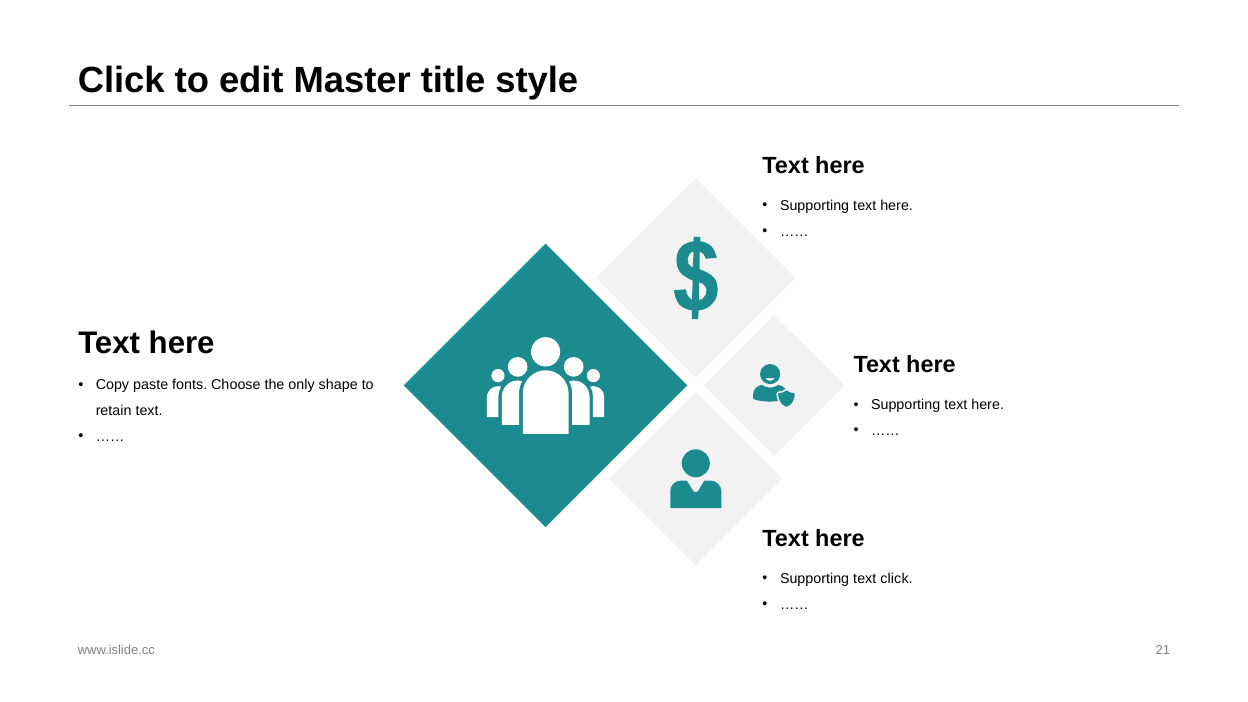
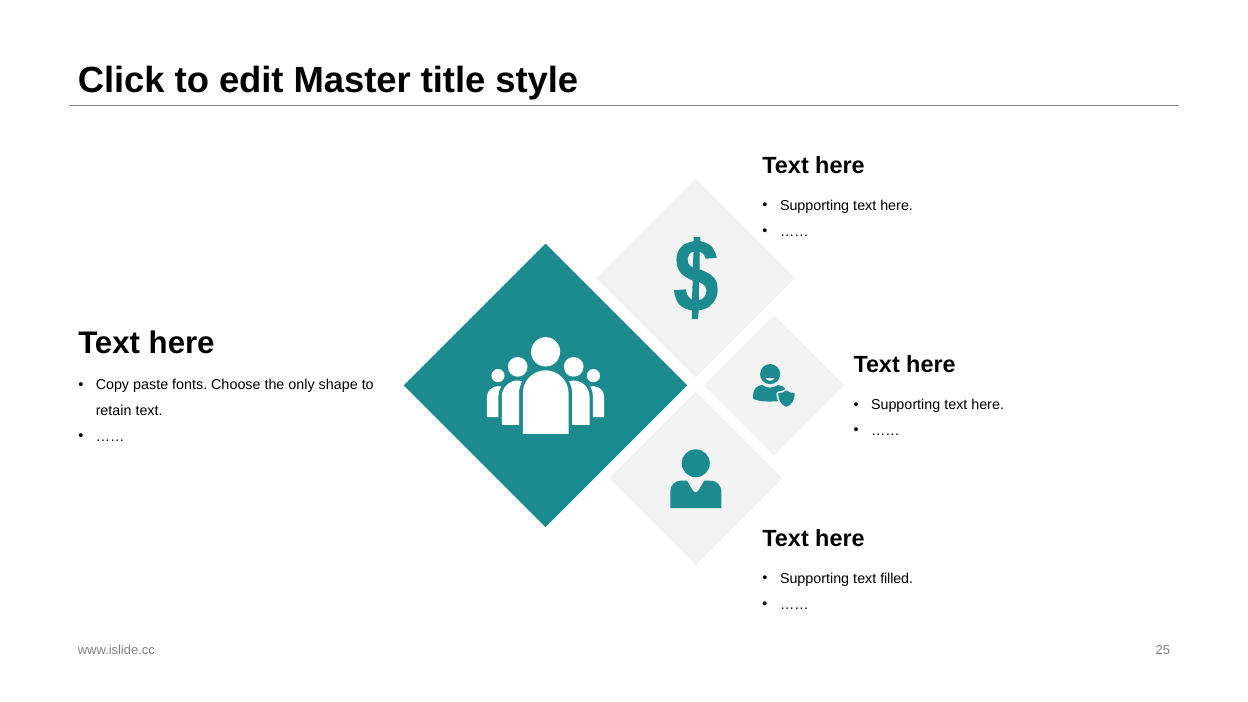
text click: click -> filled
21: 21 -> 25
